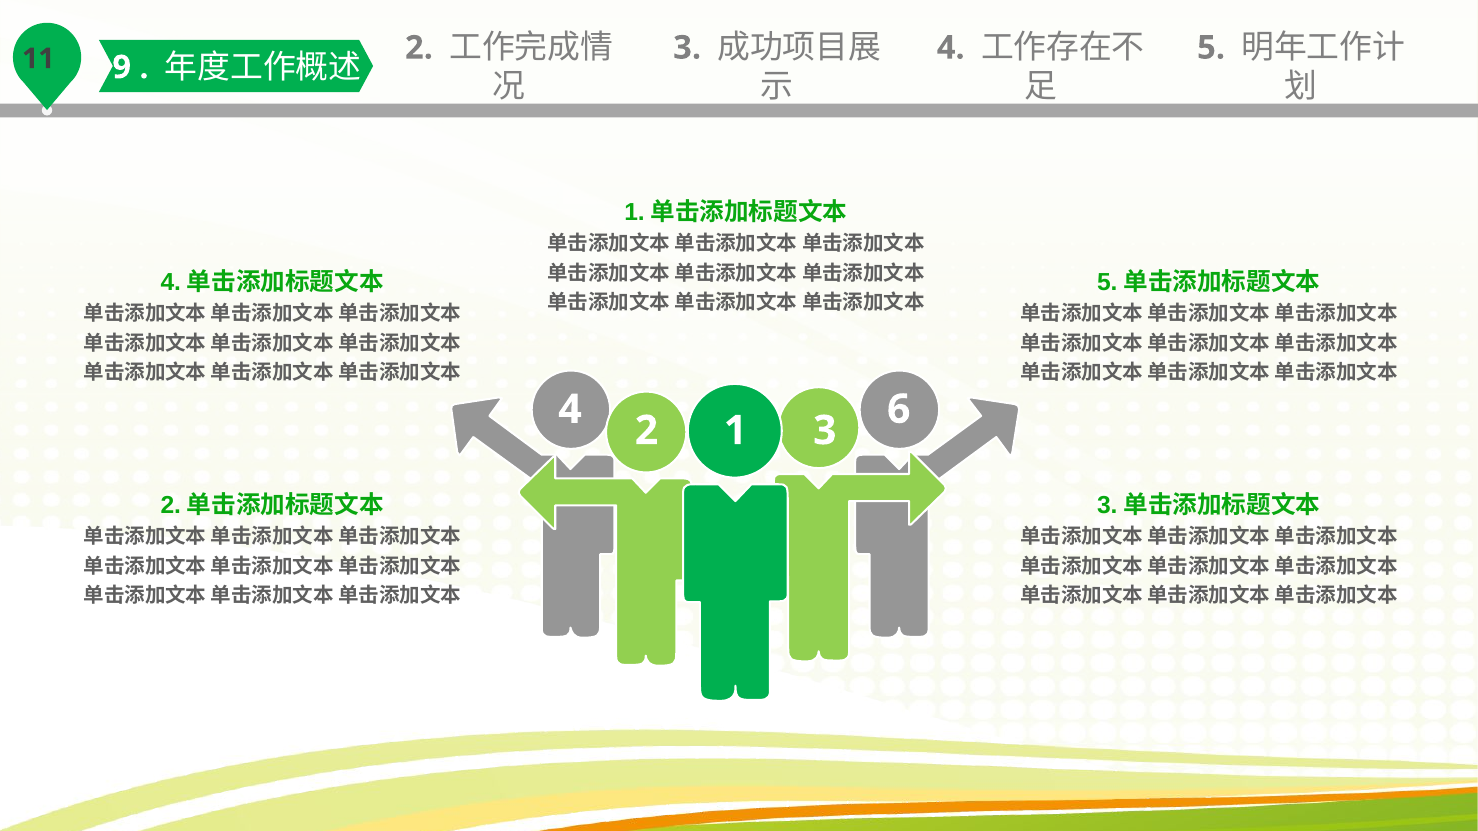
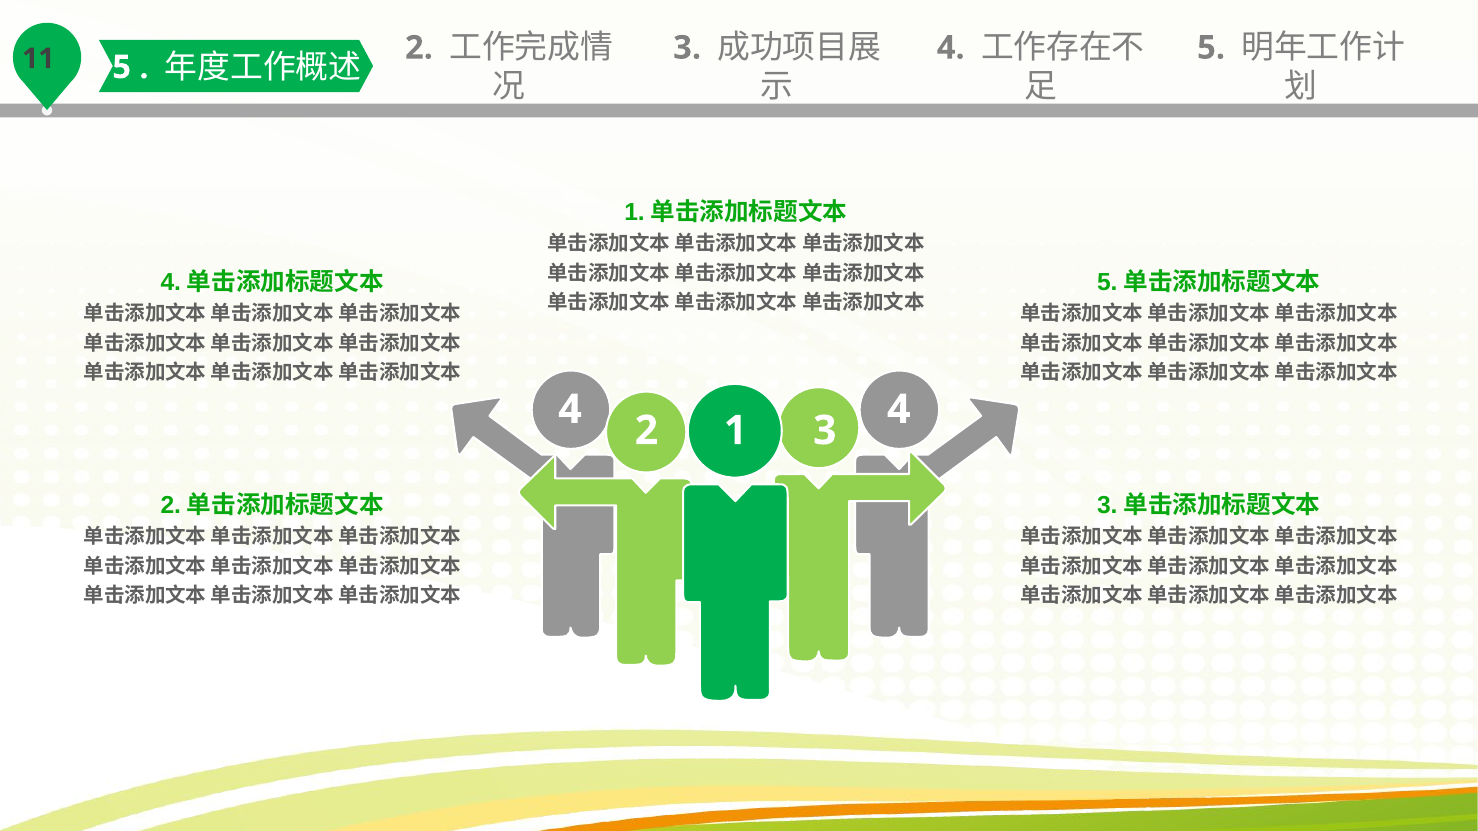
9 at (122, 67): 9 -> 5
4 6: 6 -> 4
